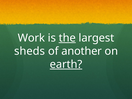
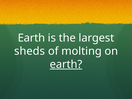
Work at (31, 38): Work -> Earth
the underline: present -> none
another: another -> molting
